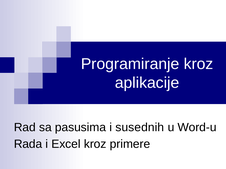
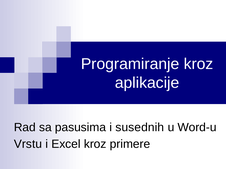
Rada: Rada -> Vrstu
